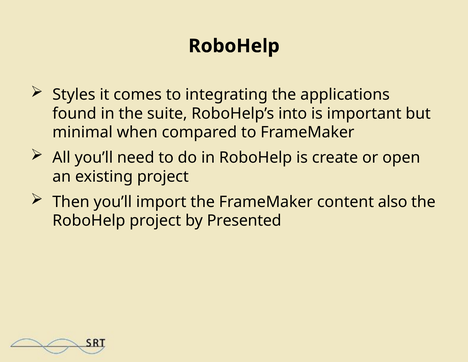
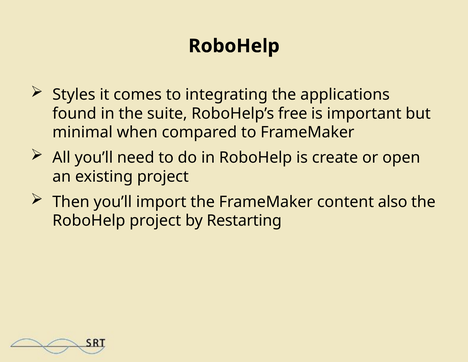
into: into -> free
Presented: Presented -> Restarting
